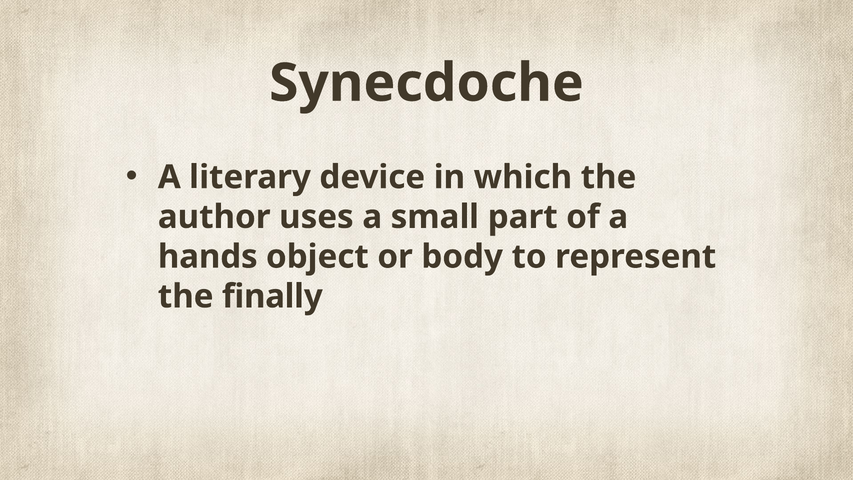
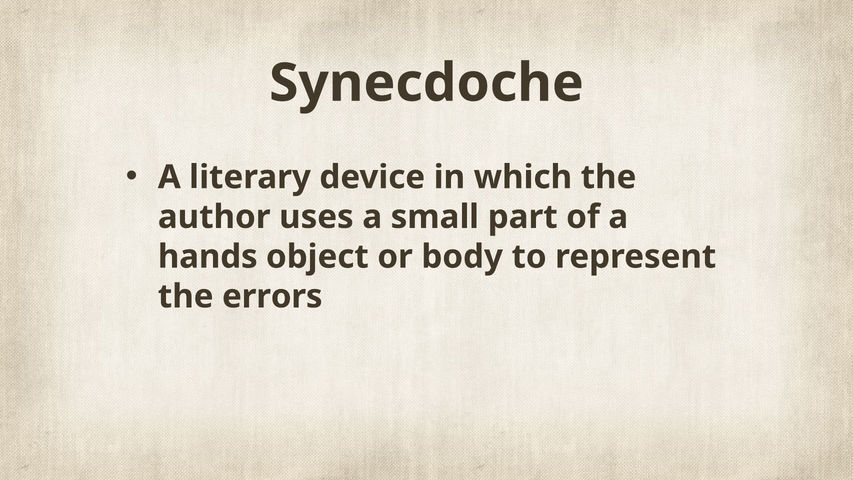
finally: finally -> errors
